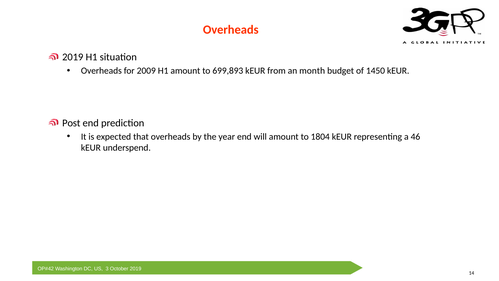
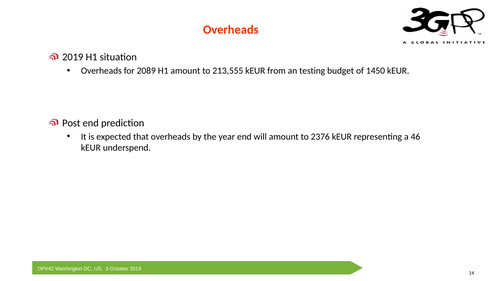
2009: 2009 -> 2089
699,893: 699,893 -> 213,555
month: month -> testing
1804: 1804 -> 2376
